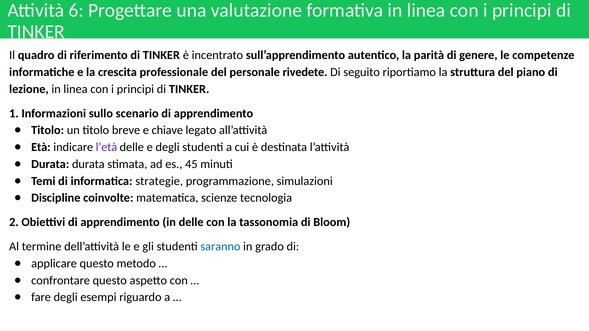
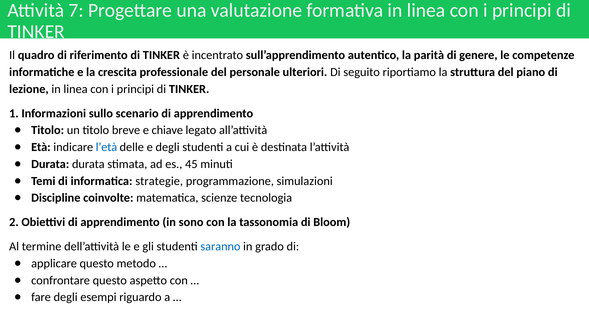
6: 6 -> 7
rivedete: rivedete -> ulteriori
l’età colour: purple -> blue
in delle: delle -> sono
